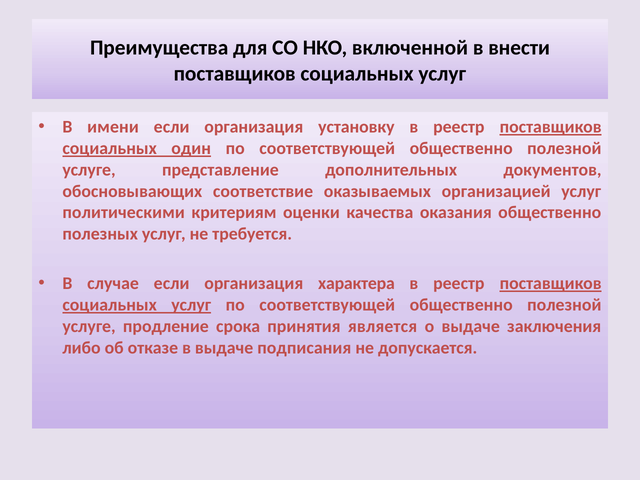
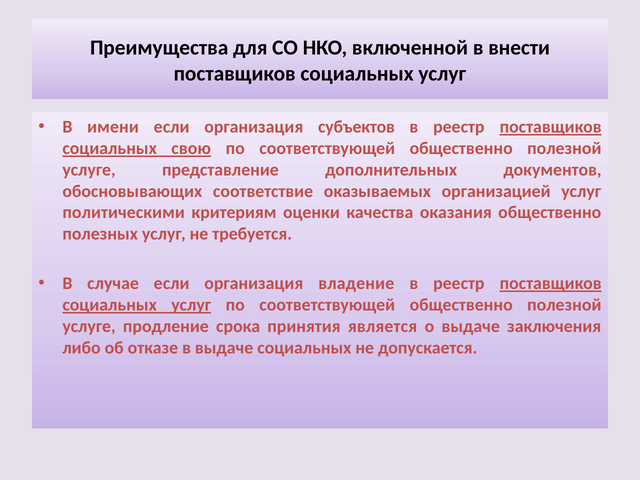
установку: установку -> субъектов
один: один -> свою
характера: характера -> владение
выдаче подписания: подписания -> социальных
